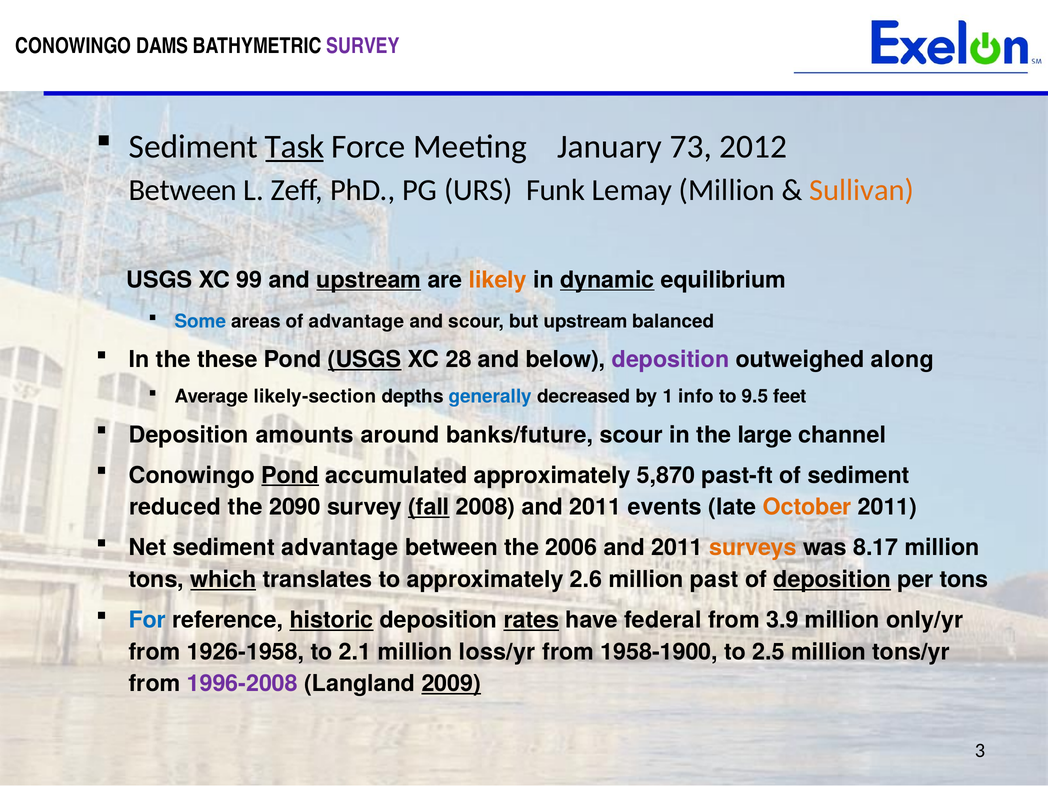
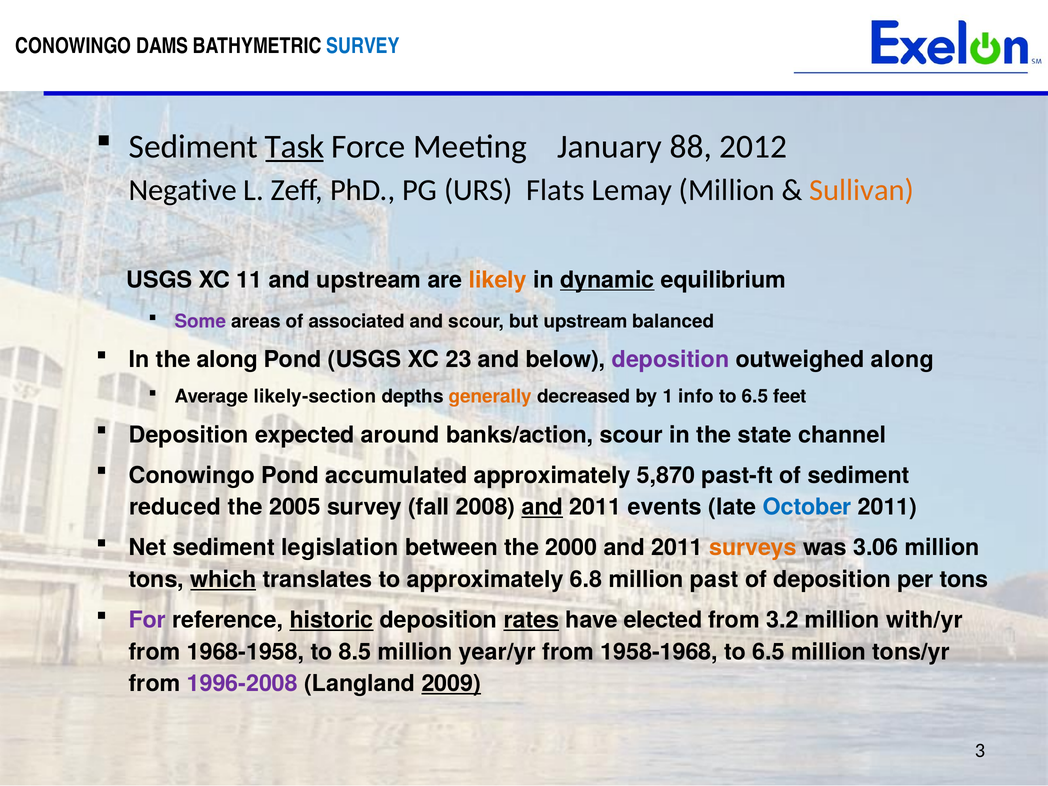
SURVEY at (363, 46) colour: purple -> blue
73: 73 -> 88
Between at (183, 190): Between -> Negative
Funk: Funk -> Flats
99: 99 -> 11
upstream at (369, 280) underline: present -> none
Some colour: blue -> purple
of advantage: advantage -> associated
the these: these -> along
USGS at (365, 360) underline: present -> none
28: 28 -> 23
generally colour: blue -> orange
9.5 at (755, 397): 9.5 -> 6.5
amounts: amounts -> expected
banks/future: banks/future -> banks/action
large: large -> state
Pond at (290, 475) underline: present -> none
2090: 2090 -> 2005
fall underline: present -> none
and at (542, 507) underline: none -> present
October colour: orange -> blue
sediment advantage: advantage -> legislation
2006: 2006 -> 2000
8.17: 8.17 -> 3.06
2.6: 2.6 -> 6.8
deposition at (832, 580) underline: present -> none
For colour: blue -> purple
federal: federal -> elected
3.9: 3.9 -> 3.2
only/yr: only/yr -> with/yr
1926-1958: 1926-1958 -> 1968-1958
2.1: 2.1 -> 8.5
loss/yr: loss/yr -> year/yr
1958-1900: 1958-1900 -> 1958-1968
2.5 at (769, 652): 2.5 -> 6.5
